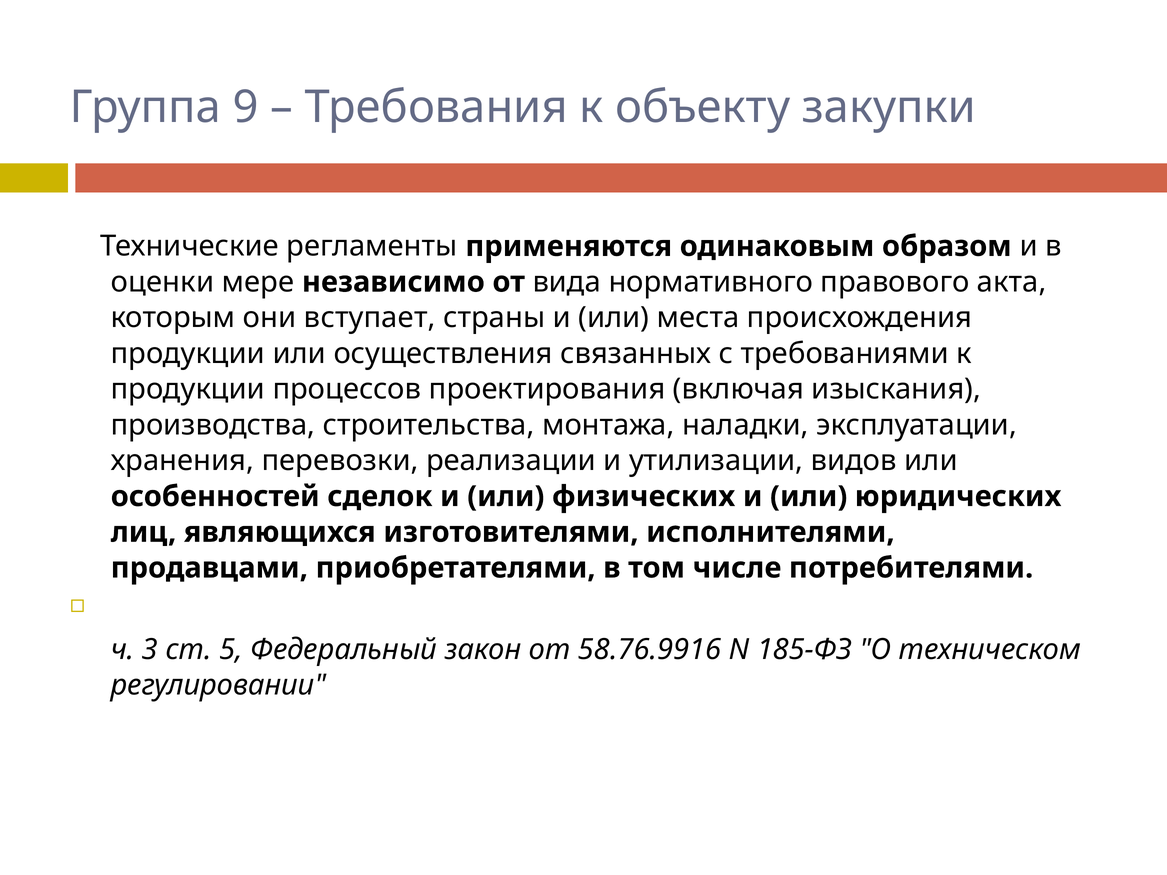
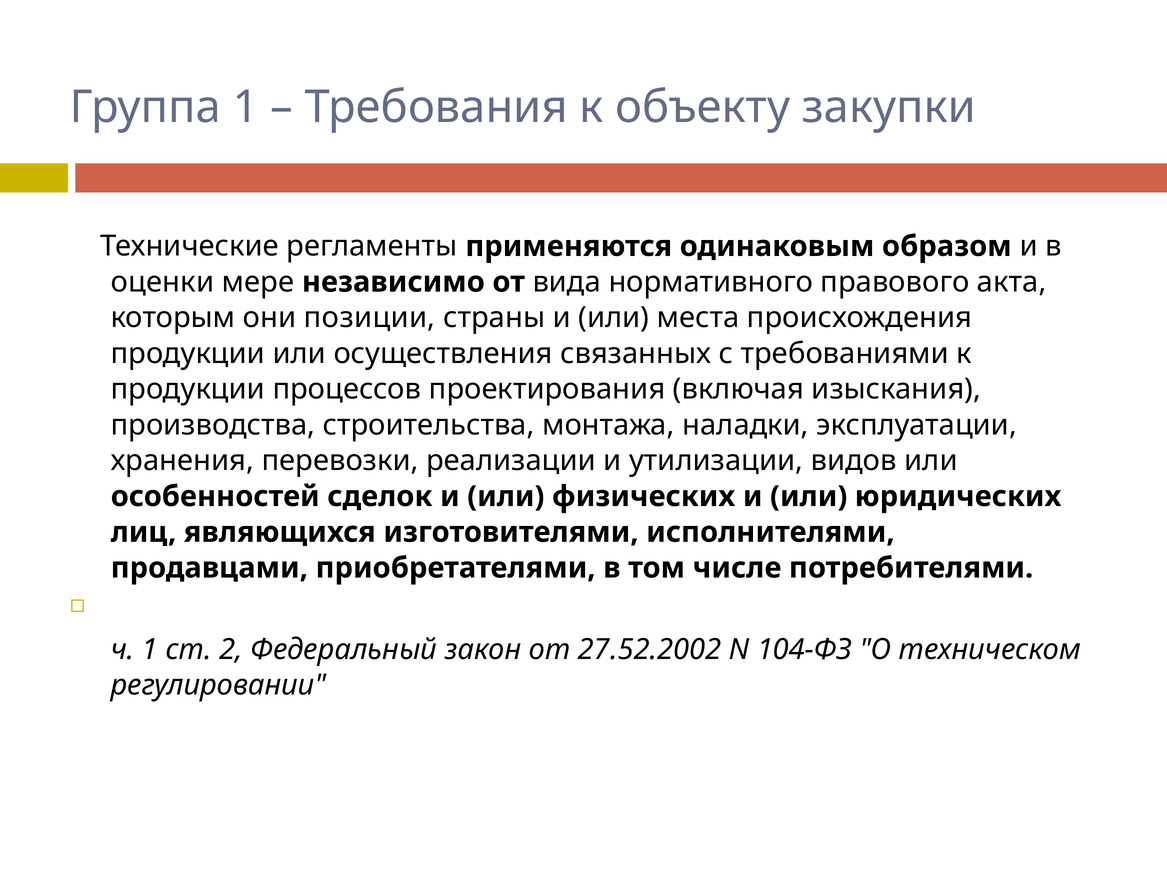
Группа 9: 9 -> 1
вступает: вступает -> позиции
ч 3: 3 -> 1
5: 5 -> 2
58.76.9916: 58.76.9916 -> 27.52.2002
185-ФЗ: 185-ФЗ -> 104-ФЗ
